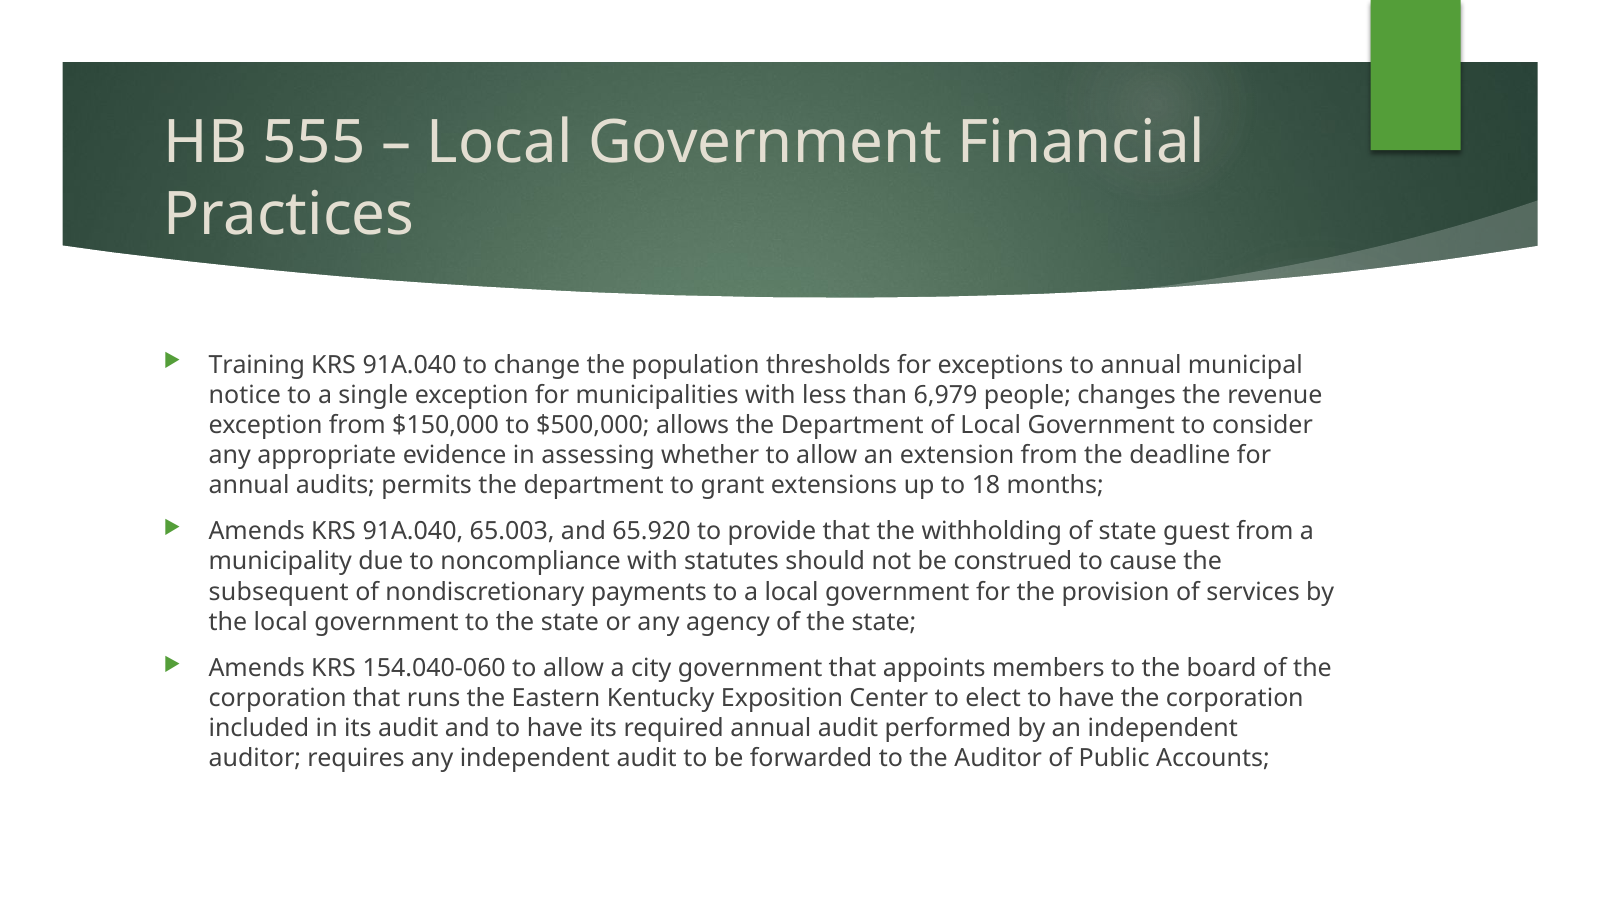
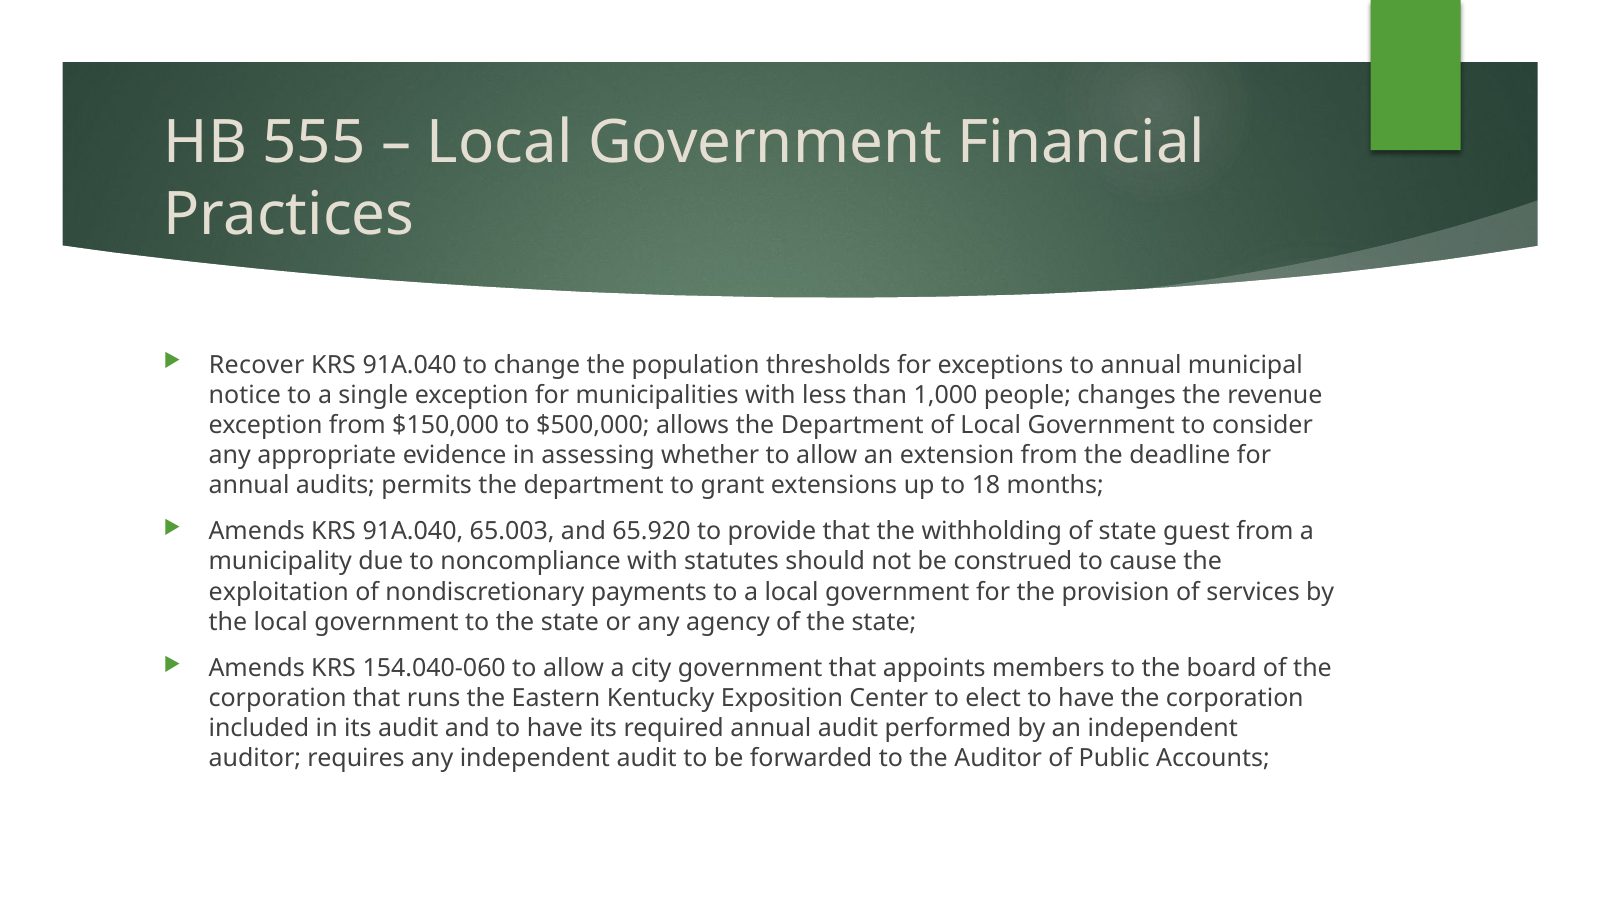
Training: Training -> Recover
6,979: 6,979 -> 1,000
subsequent: subsequent -> exploitation
